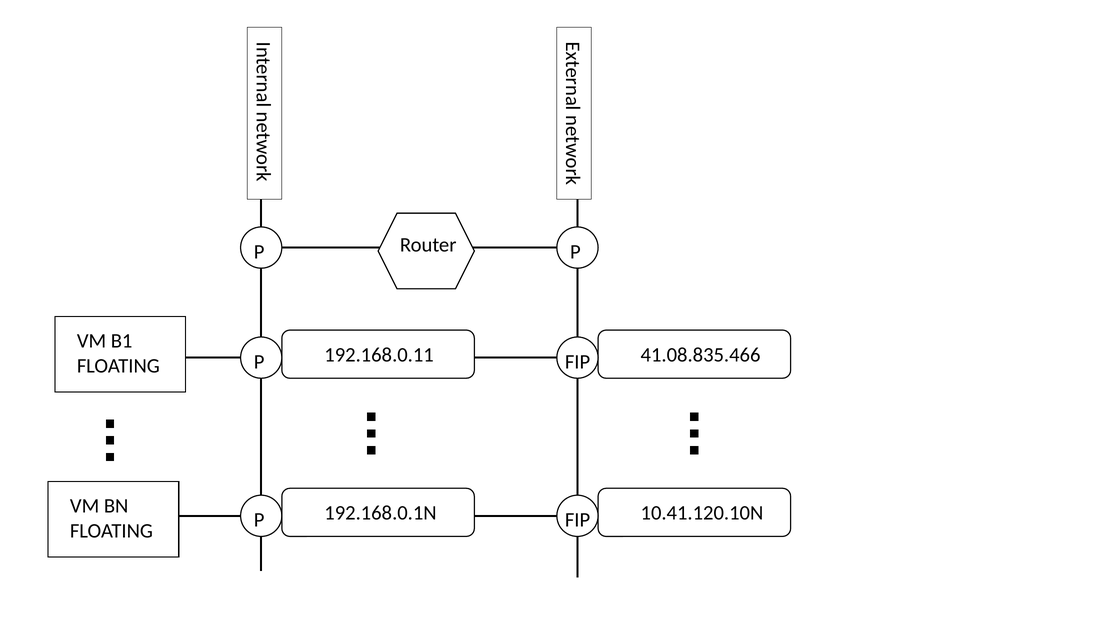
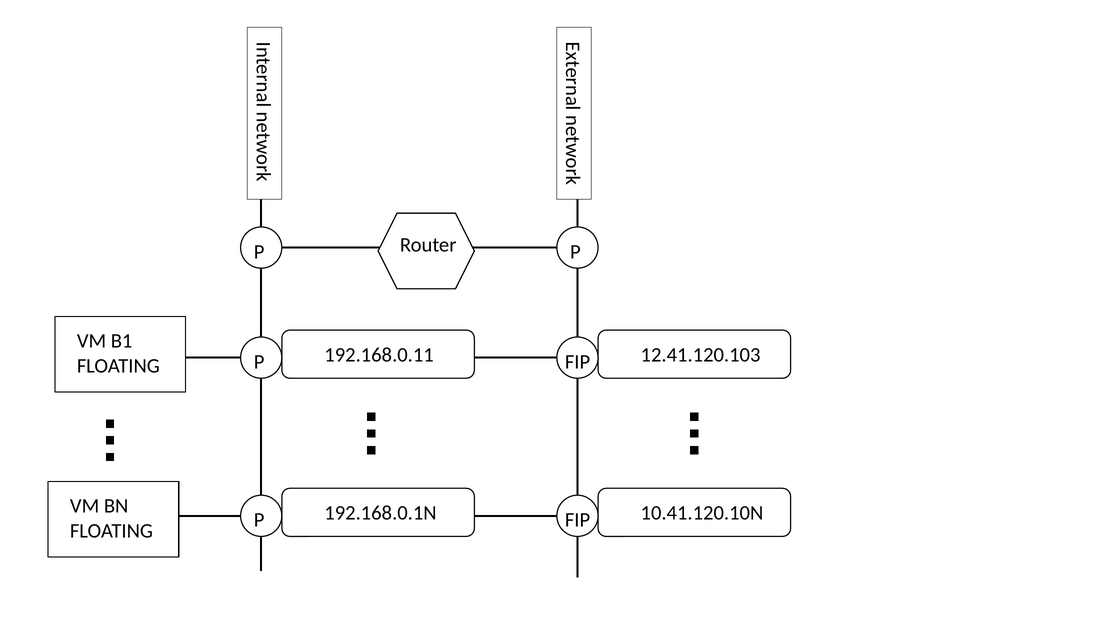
41.08.835.466: 41.08.835.466 -> 12.41.120.103
